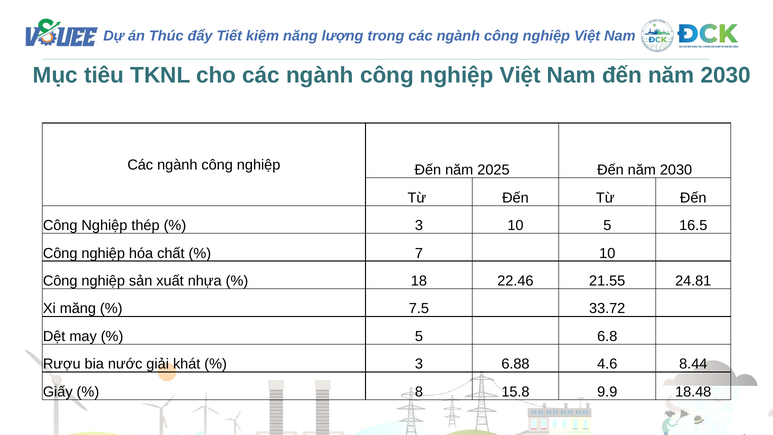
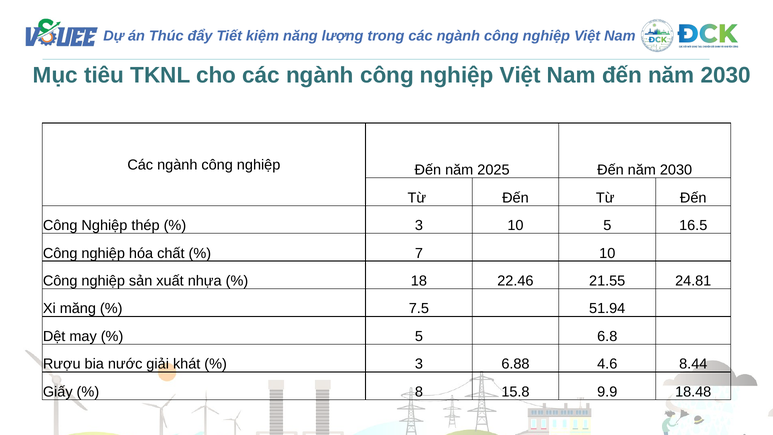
33.72: 33.72 -> 51.94
